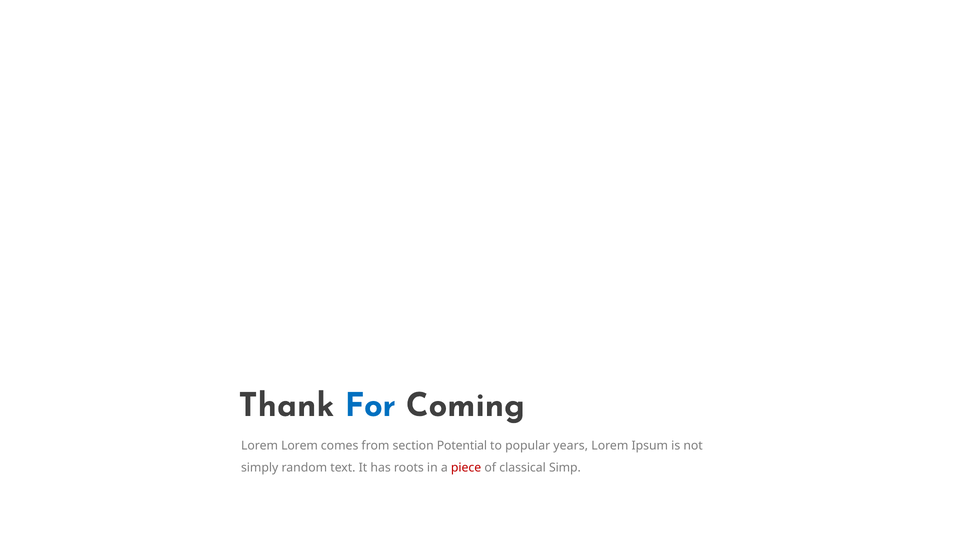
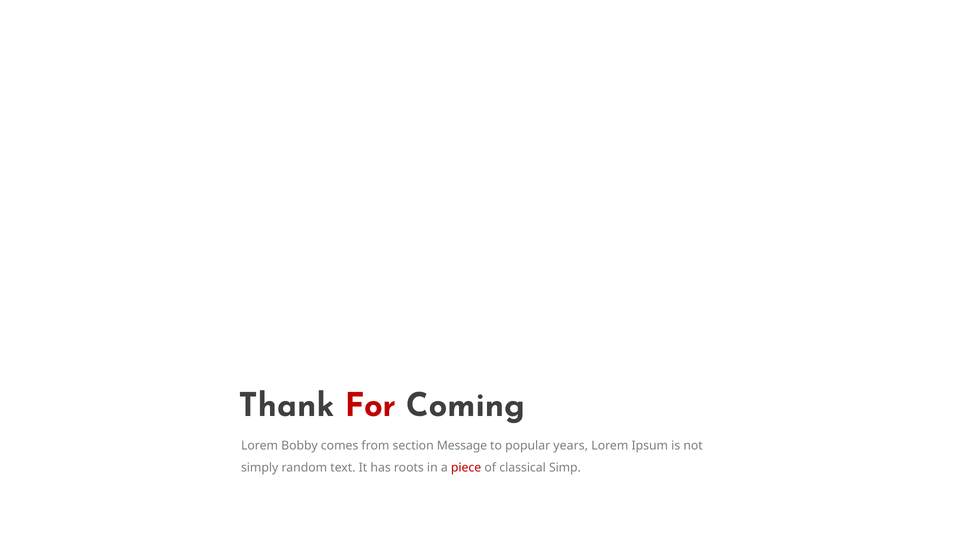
For colour: blue -> red
Lorem Lorem: Lorem -> Bobby
Potential: Potential -> Message
